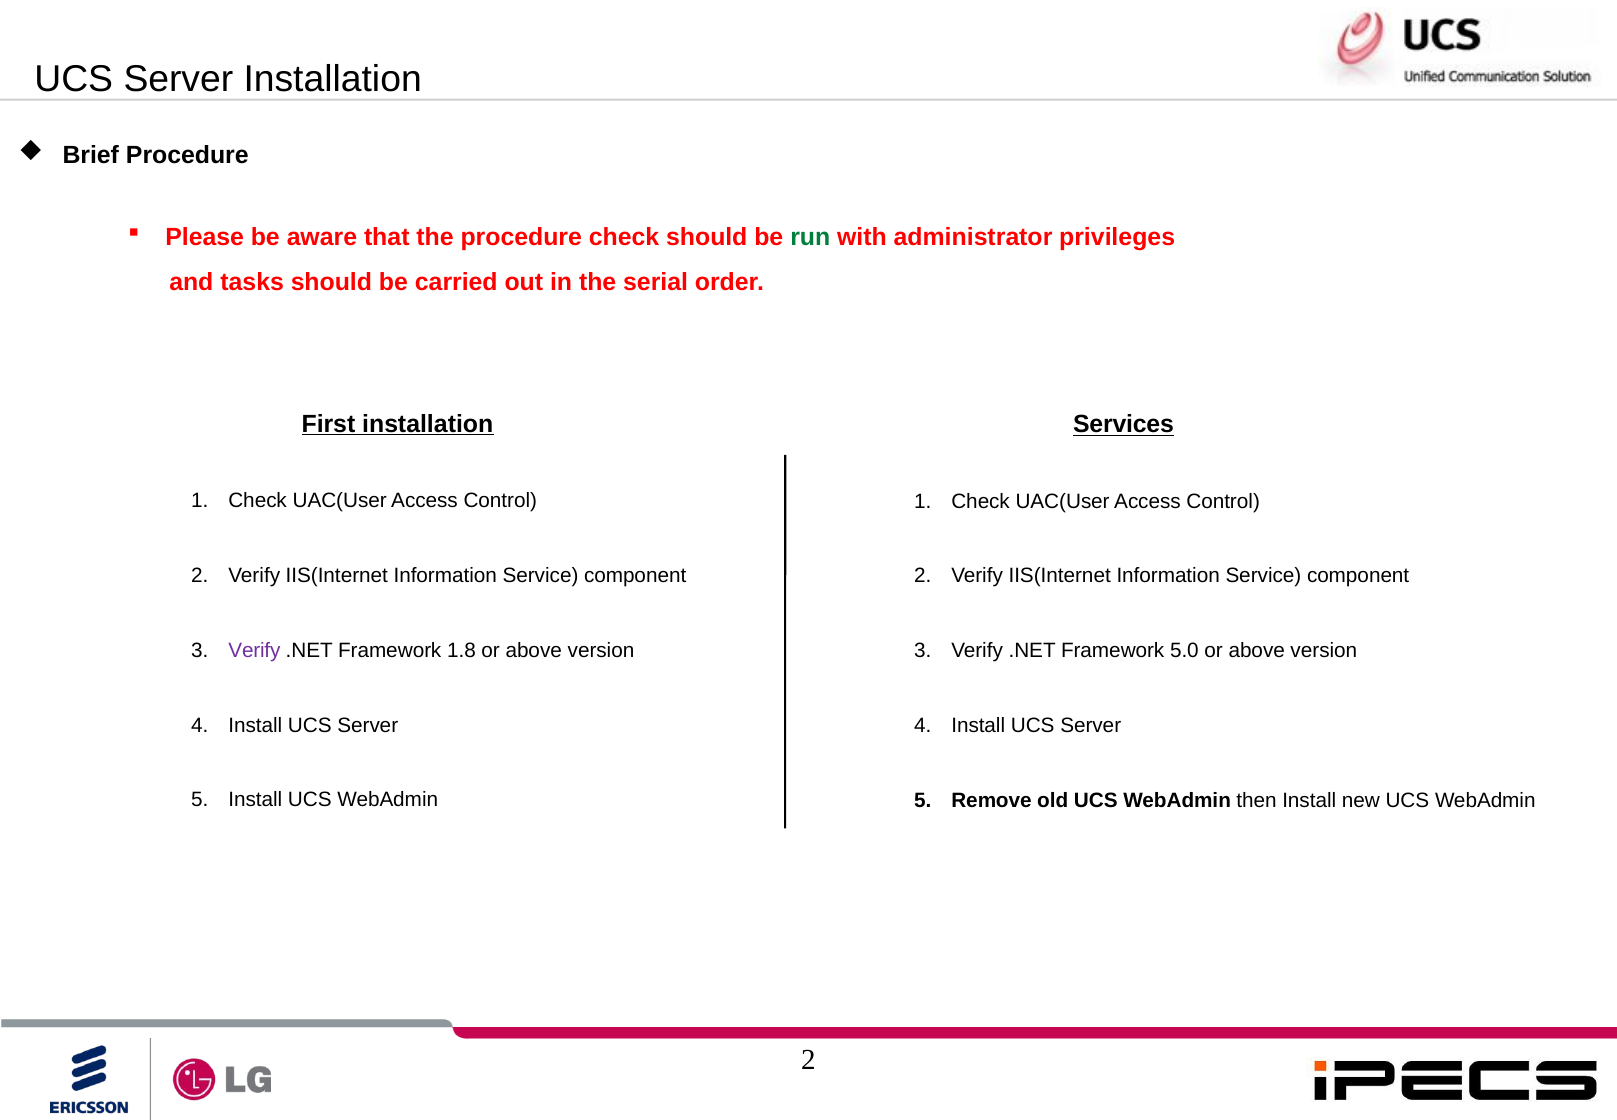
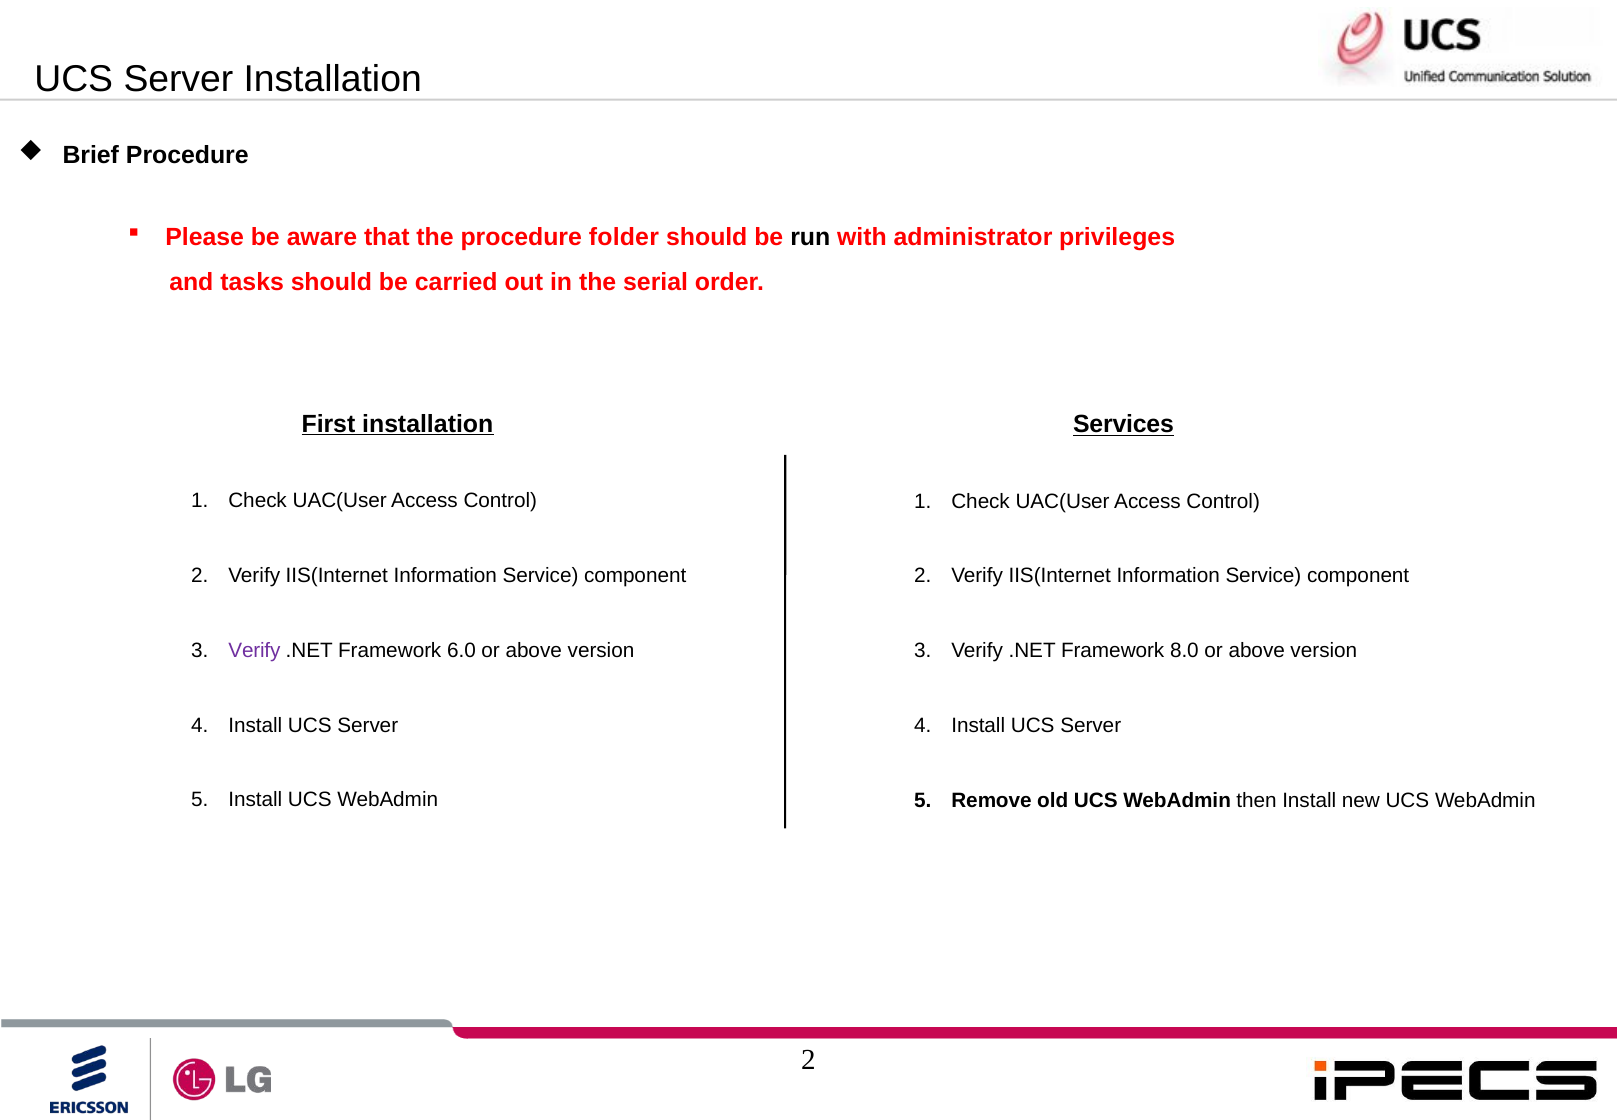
procedure check: check -> folder
run colour: green -> black
1.8: 1.8 -> 6.0
5.0: 5.0 -> 8.0
